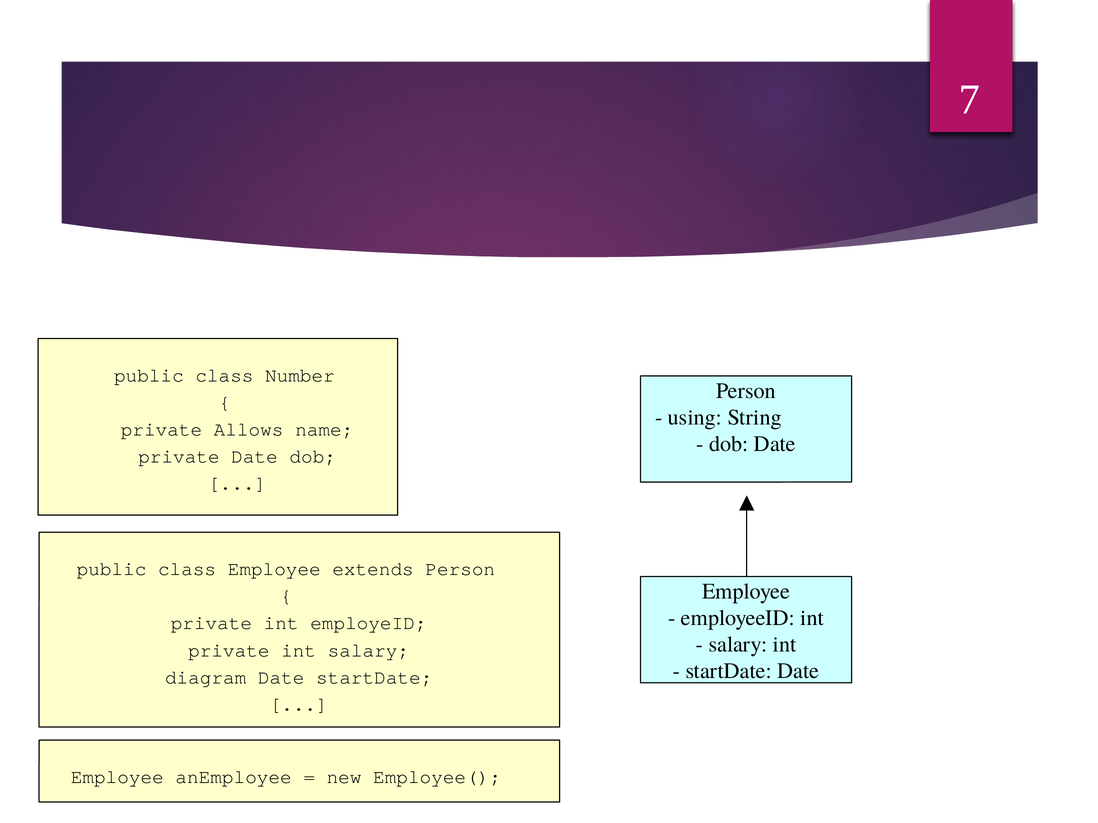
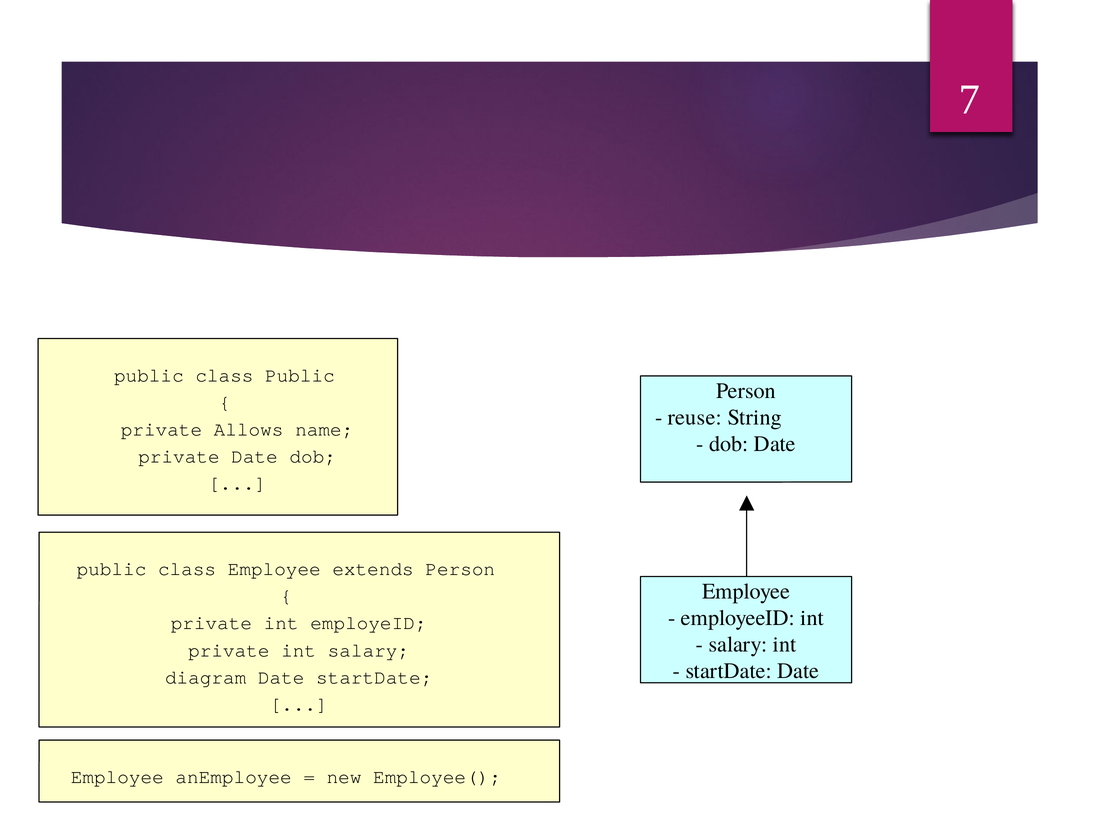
class Number: Number -> Public
using: using -> reuse
